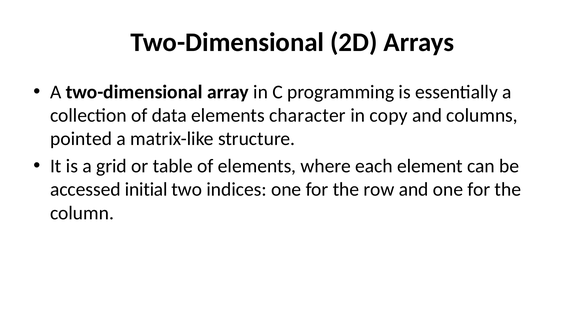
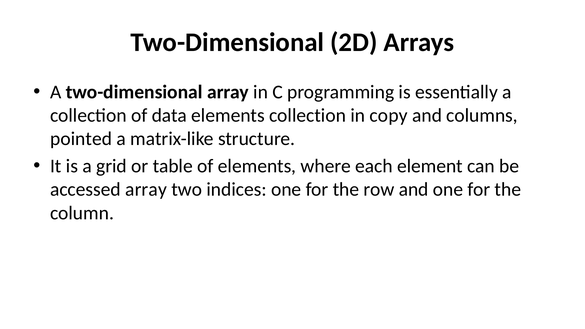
elements character: character -> collection
accessed initial: initial -> array
